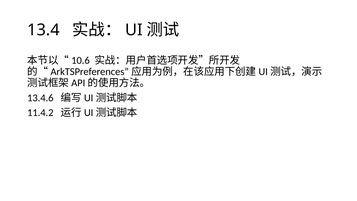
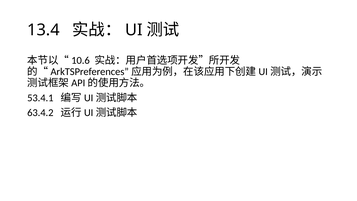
13.4.6: 13.4.6 -> 53.4.1
11.4.2: 11.4.2 -> 63.4.2
